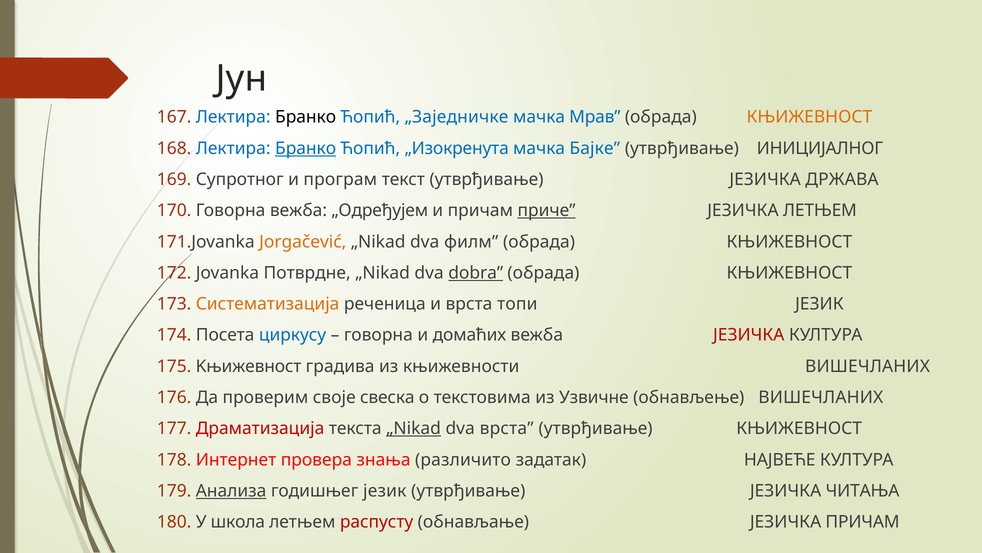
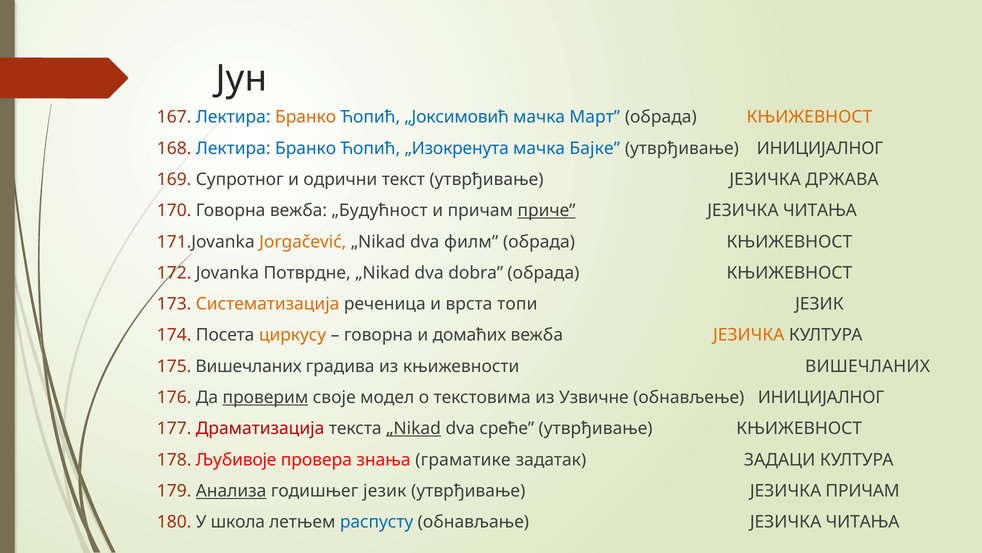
Бранко at (306, 117) colour: black -> orange
„Заједничке: „Заједничке -> „Јоксимовић
Мрав: Мрав -> Март
Бранко at (306, 148) underline: present -> none
програм: програм -> одрични
„Одређујем: „Одређујем -> „Будућност
ЛЕТЊЕМ at (820, 210): ЛЕТЊЕМ -> ЧИТАЊА
dobra underline: present -> none
циркусу colour: blue -> orange
ЈЕЗИЧКА at (749, 335) colour: red -> orange
Kњижевност at (249, 366): Kњижевност -> Вишечланих
проверим underline: none -> present
свеска: свеска -> модел
обнављење ВИШЕЧЛАНИХ: ВИШЕЧЛАНИХ -> ИНИЦИЈАЛНОГ
dva врста: врста -> среће
Интернет: Интернет -> Љубивоје
различито: различито -> граматике
НАЈВЕЋЕ: НАЈВЕЋЕ -> ЗАДАЦИ
ЈЕЗИЧКА ЧИТАЊА: ЧИТАЊА -> ПРИЧАМ
распусту colour: red -> blue
обнављање ЈЕЗИЧКА ПРИЧАМ: ПРИЧАМ -> ЧИТАЊА
